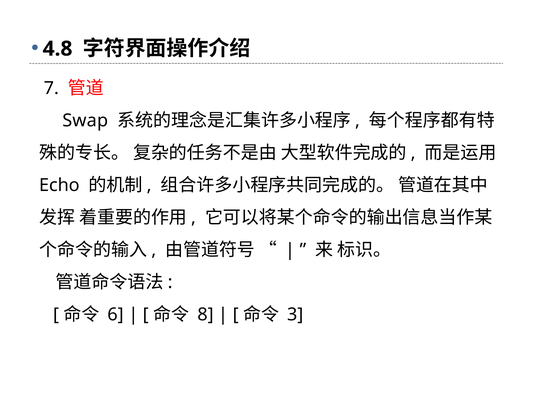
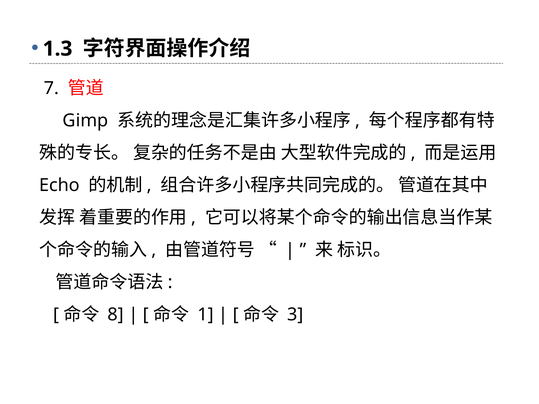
4.8: 4.8 -> 1.3
Swap: Swap -> Gimp
6: 6 -> 8
8: 8 -> 1
